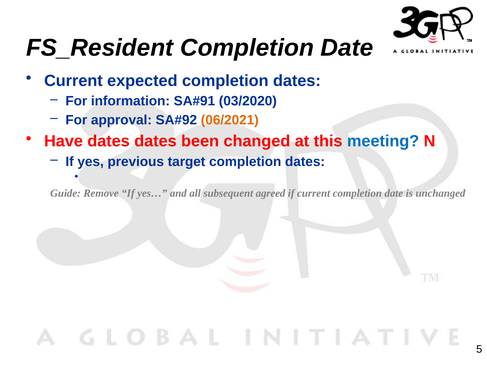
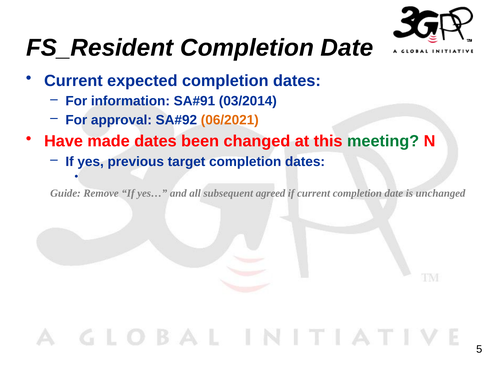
03/2020: 03/2020 -> 03/2014
Have dates: dates -> made
meeting colour: blue -> green
